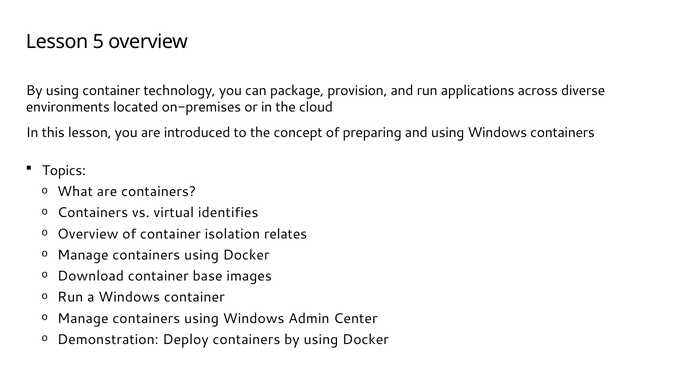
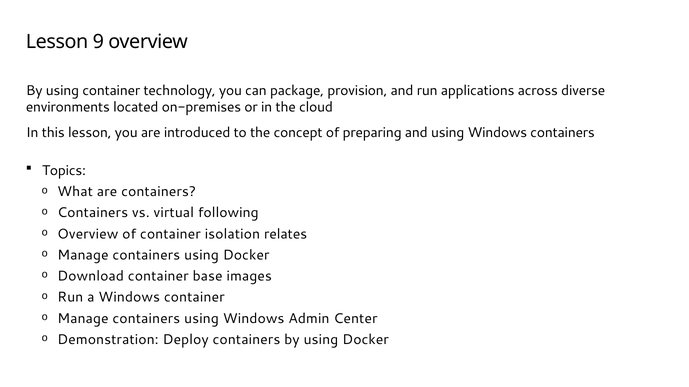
5: 5 -> 9
identifies: identifies -> following
